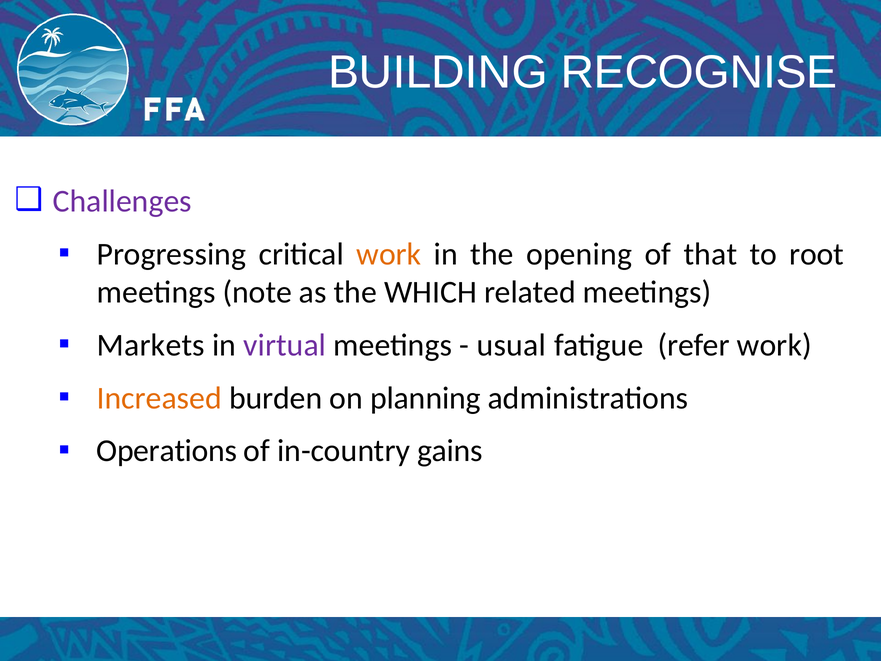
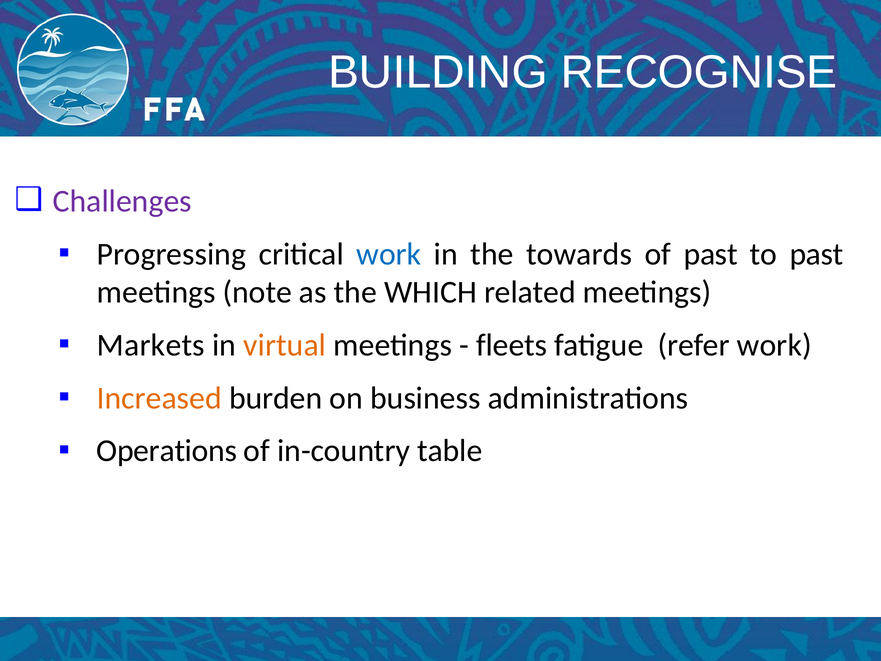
work at (389, 254) colour: orange -> blue
opening: opening -> towards
of that: that -> past
to root: root -> past
virtual colour: purple -> orange
usual: usual -> fleets
planning: planning -> business
gains: gains -> table
